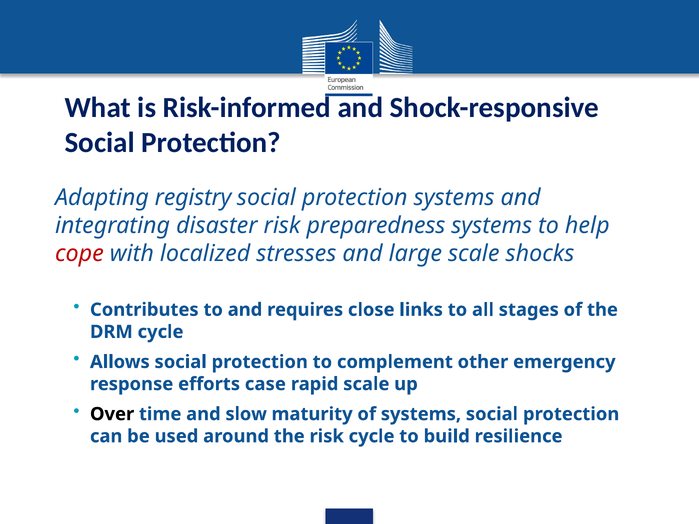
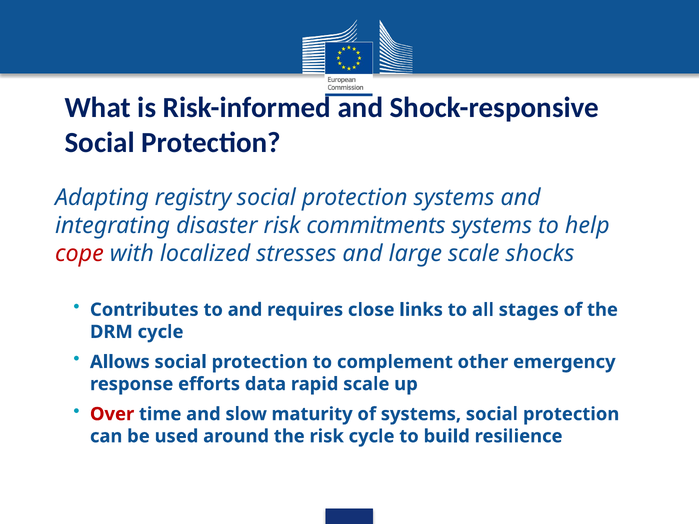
preparedness: preparedness -> commitments
case: case -> data
Over colour: black -> red
